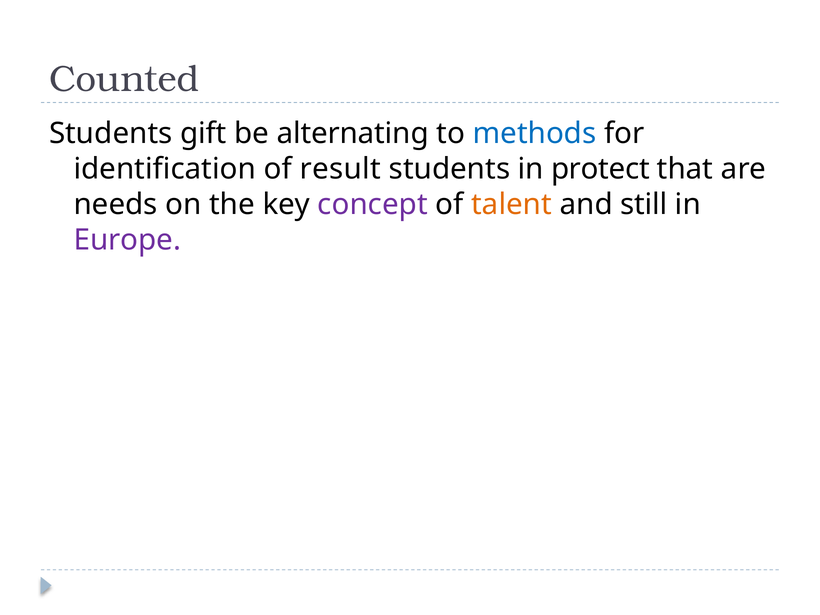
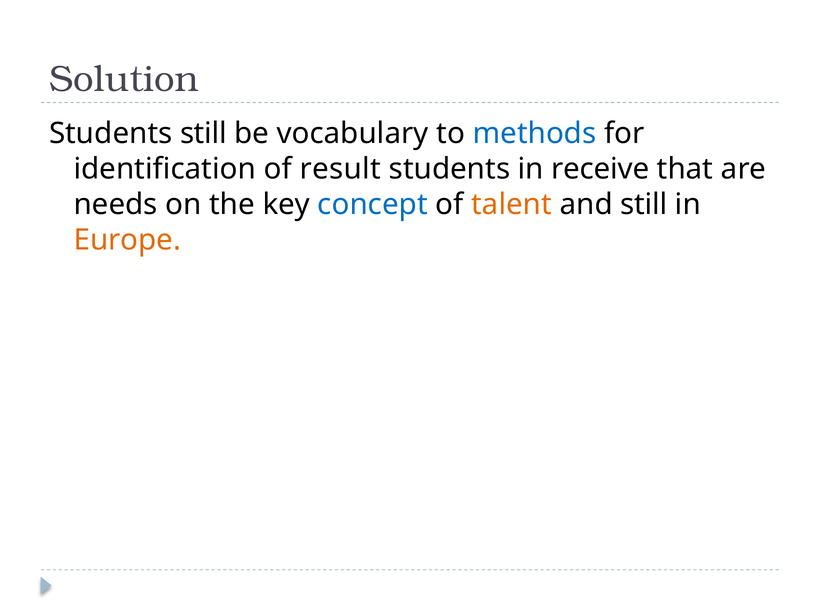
Counted: Counted -> Solution
Students gift: gift -> still
alternating: alternating -> vocabulary
protect: protect -> receive
concept colour: purple -> blue
Europe colour: purple -> orange
